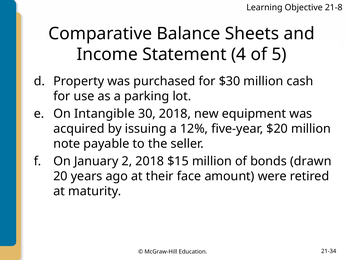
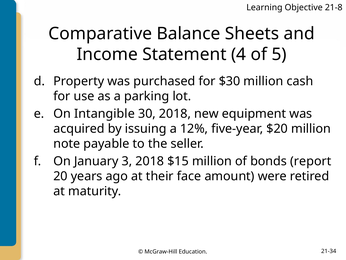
2: 2 -> 3
drawn: drawn -> report
